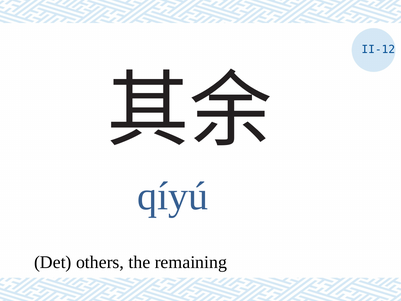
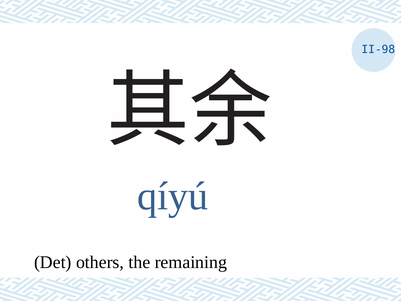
II-12: II-12 -> II-98
